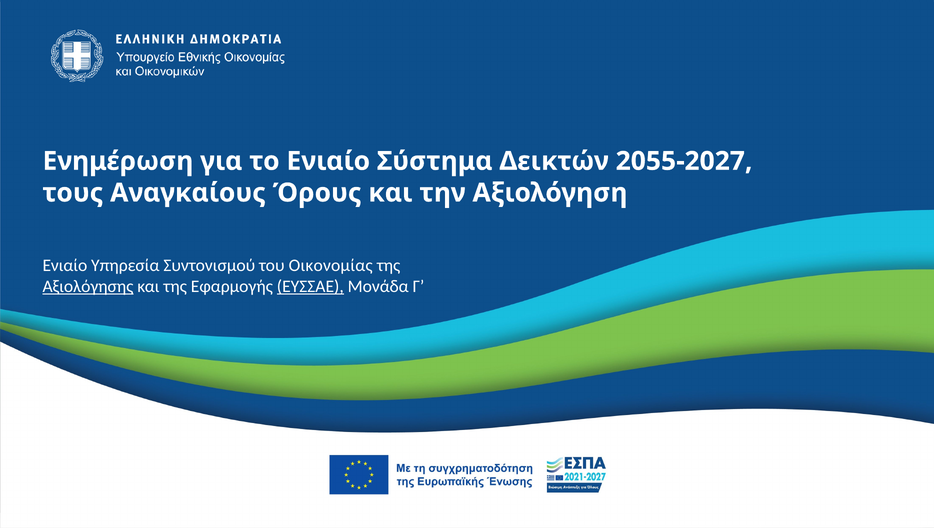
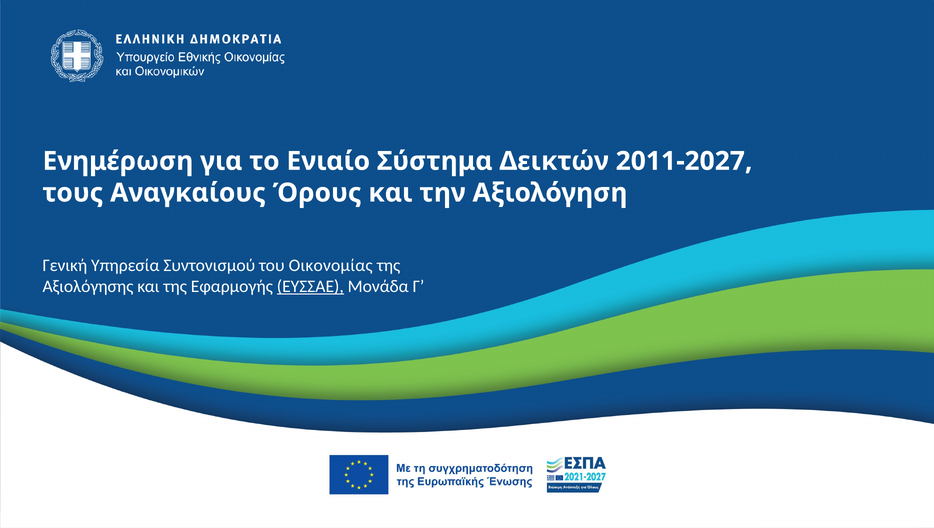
2055-2027: 2055-2027 -> 2011-2027
Ενιαίο at (65, 266): Ενιαίο -> Γενική
Αξιολόγησης underline: present -> none
